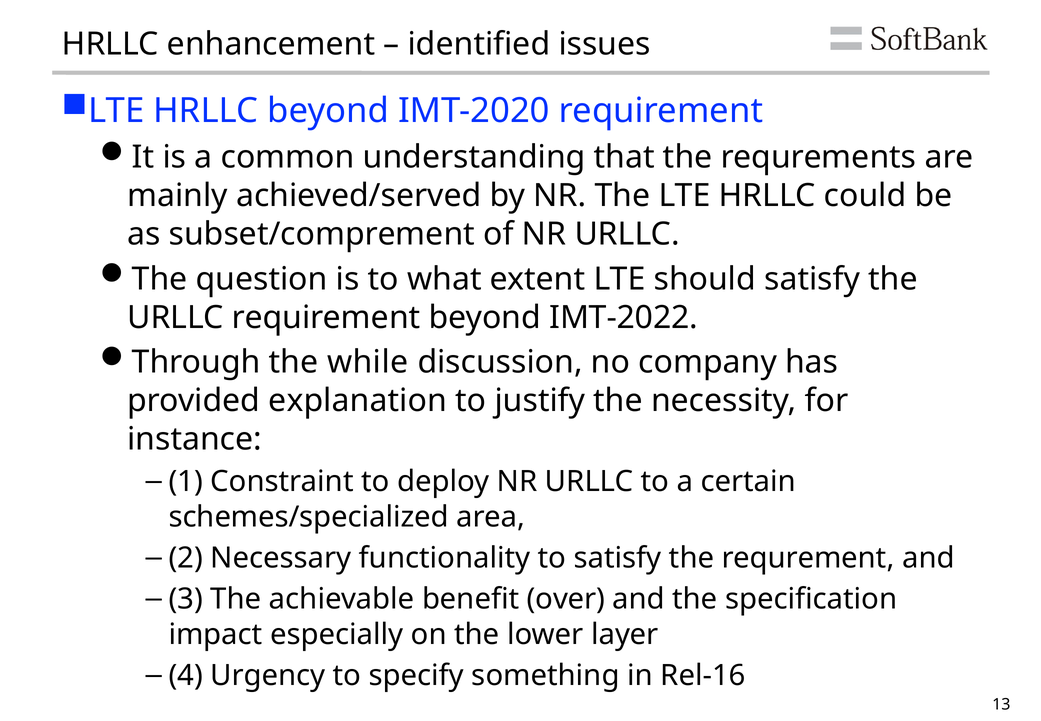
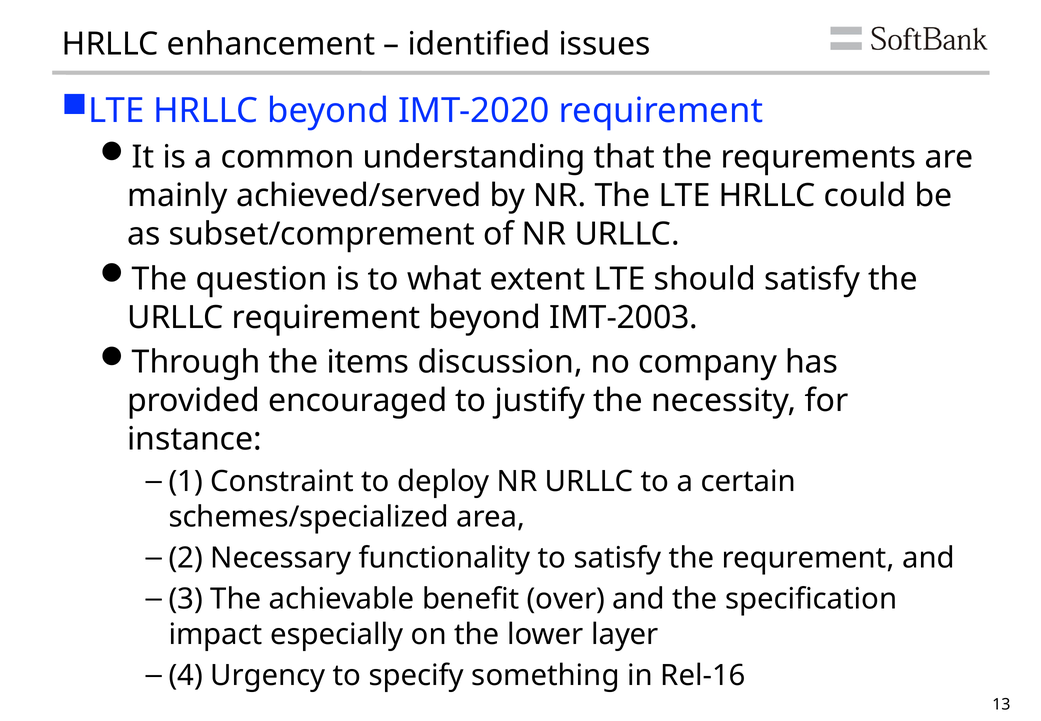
IMT-2022: IMT-2022 -> IMT-2003
while: while -> items
explanation: explanation -> encouraged
